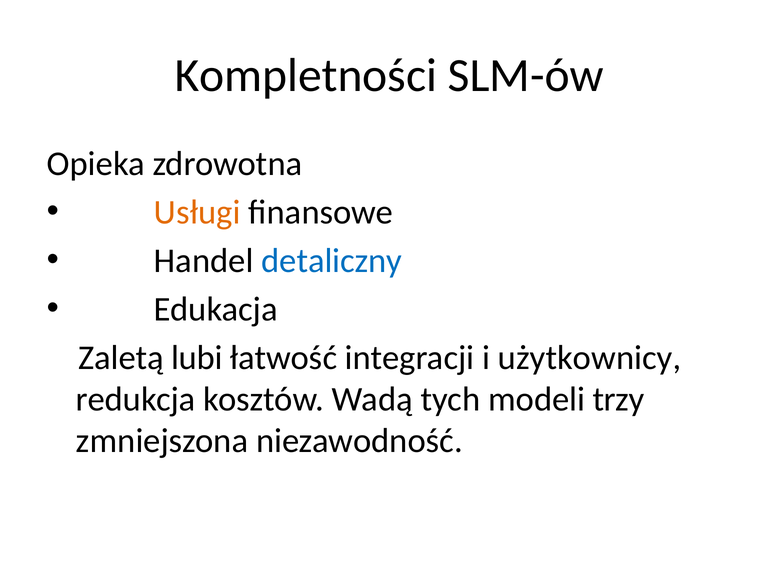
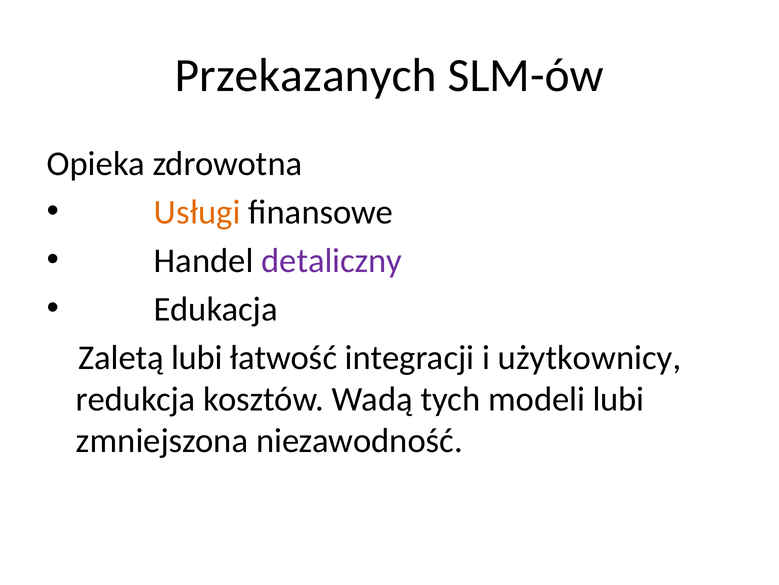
Kompletności: Kompletności -> Przekazanych
detaliczny colour: blue -> purple
modeli trzy: trzy -> lubi
